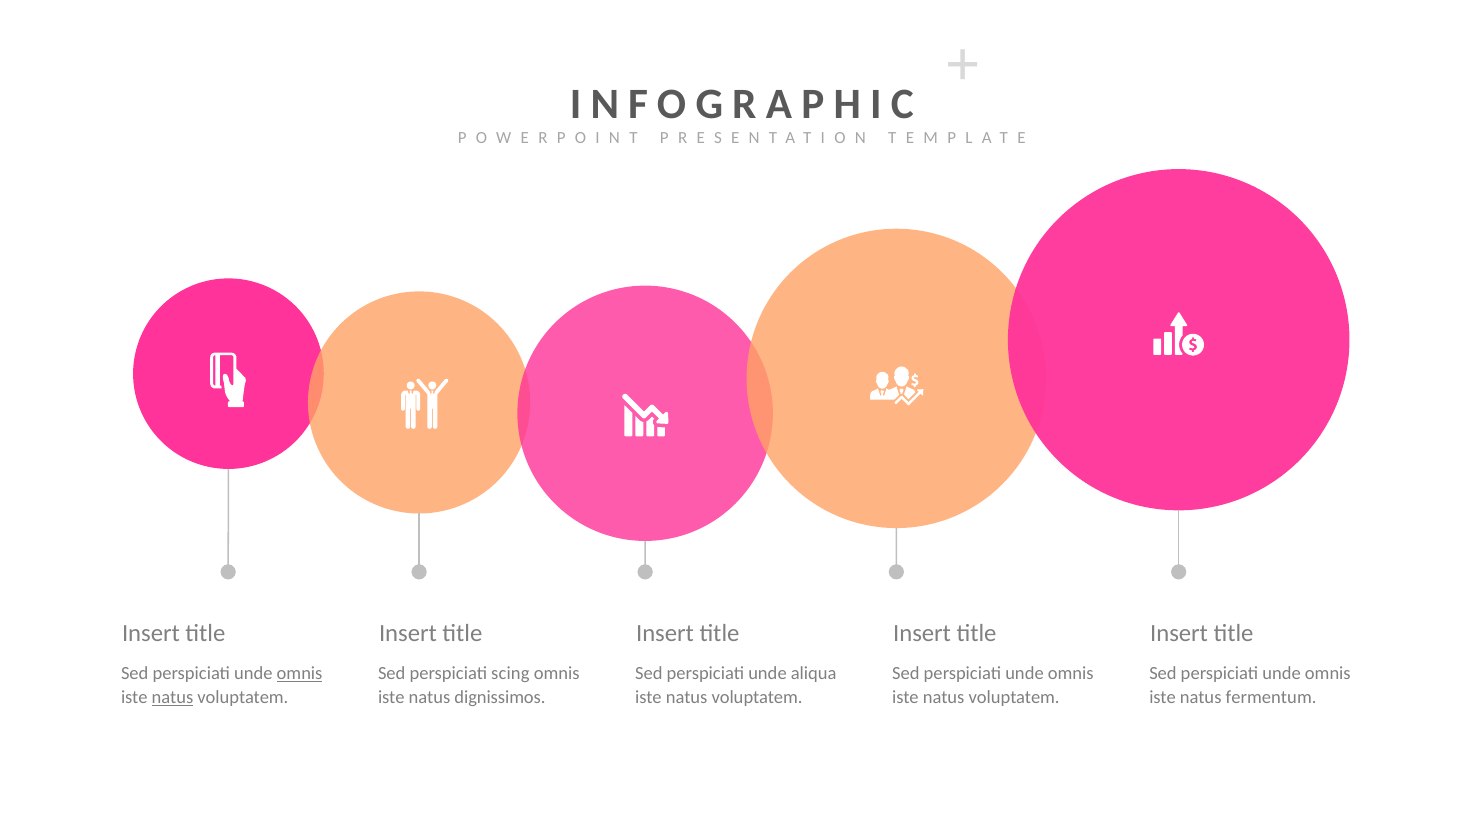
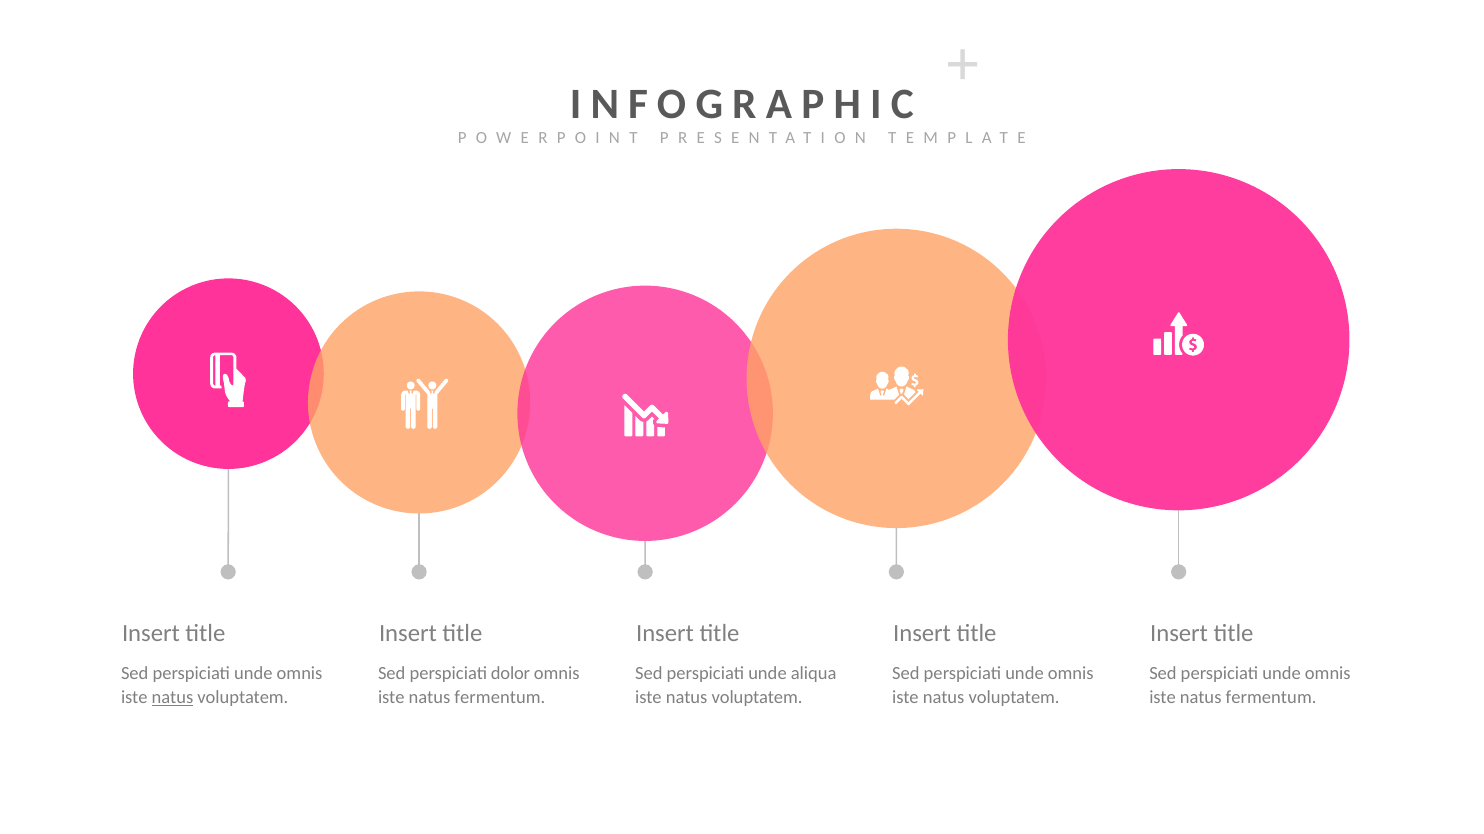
omnis at (300, 674) underline: present -> none
scing: scing -> dolor
dignissimos at (500, 698): dignissimos -> fermentum
